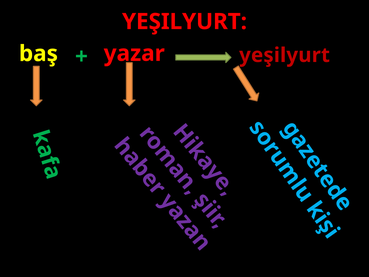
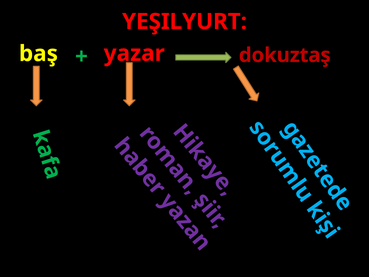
yeşilyurt at (285, 55): yeşilyurt -> dokuztaş
